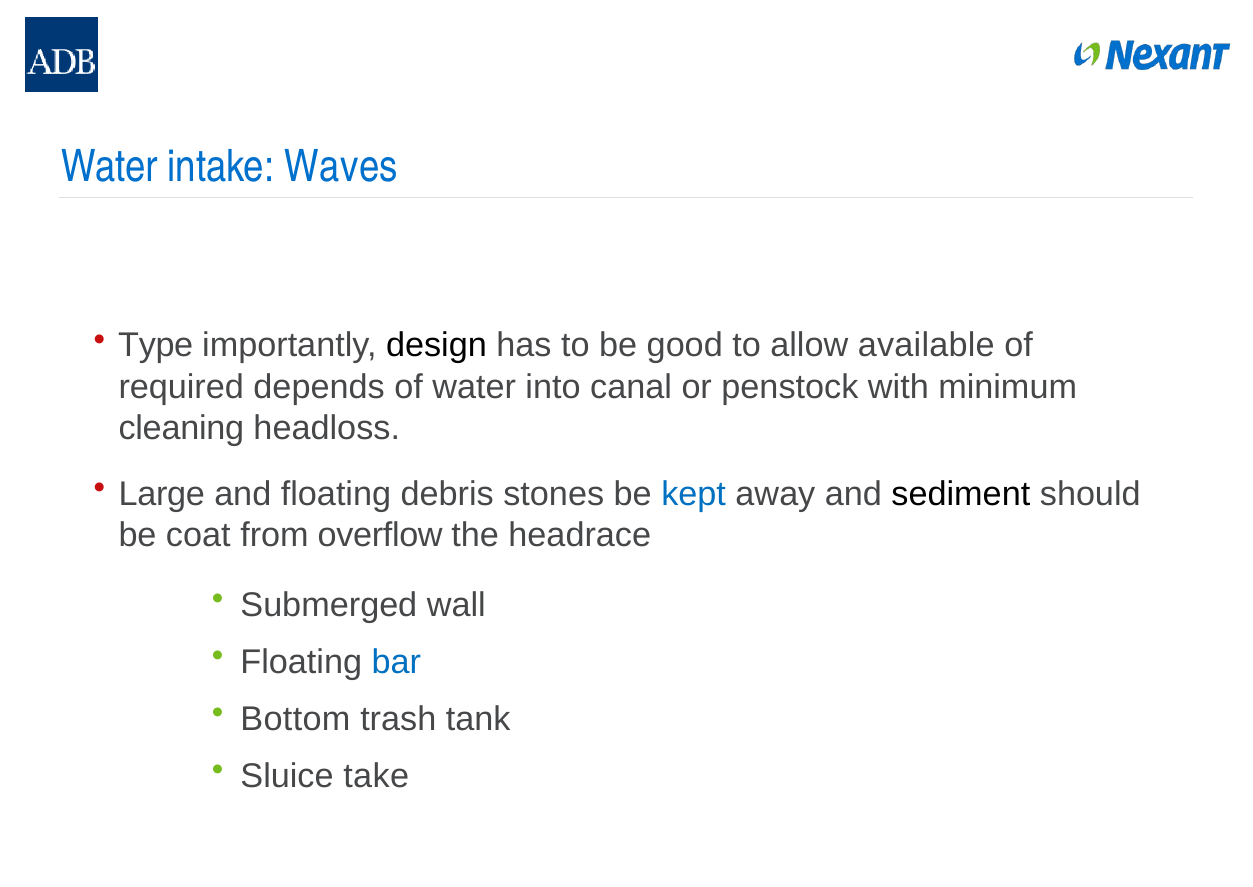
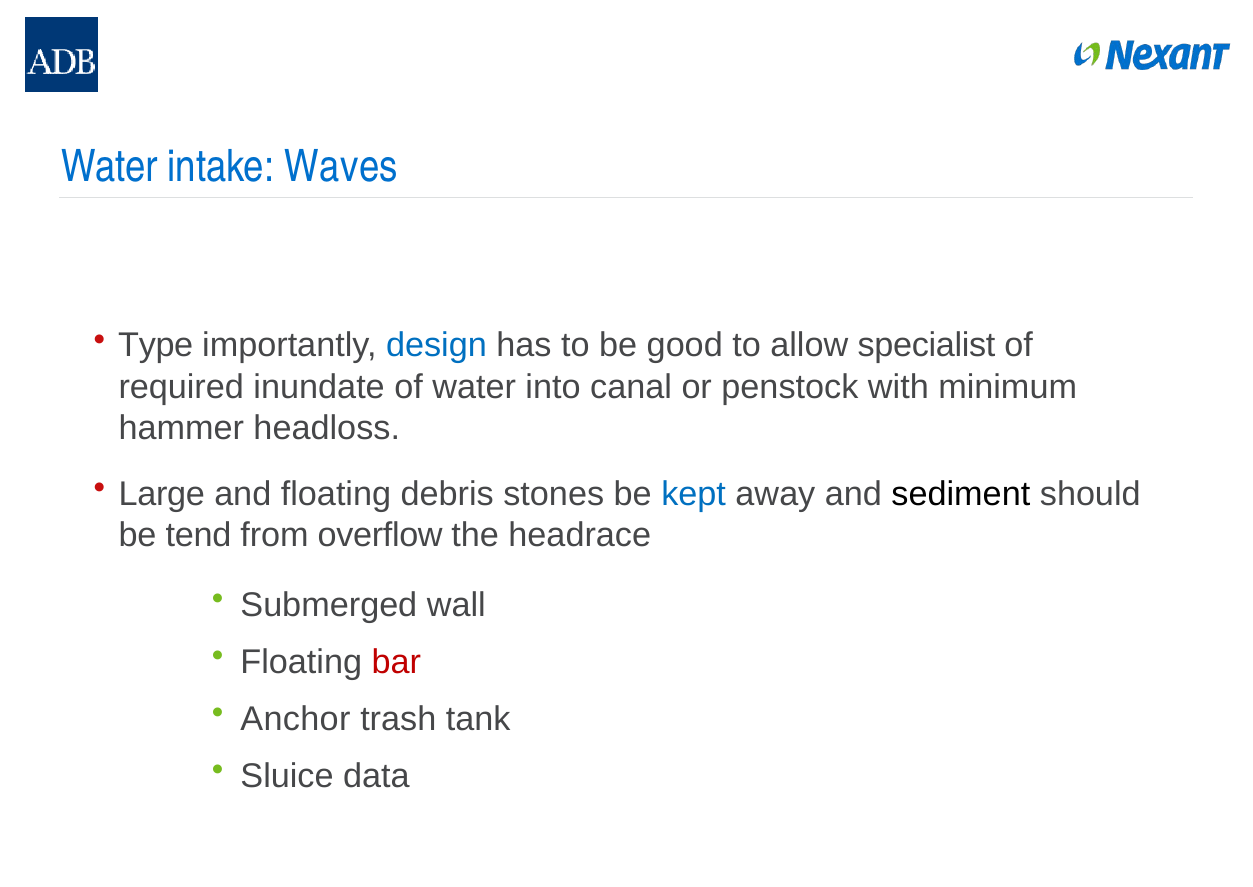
design colour: black -> blue
available: available -> specialist
depends: depends -> inundate
cleaning: cleaning -> hammer
coat: coat -> tend
bar colour: blue -> red
Bottom: Bottom -> Anchor
take: take -> data
